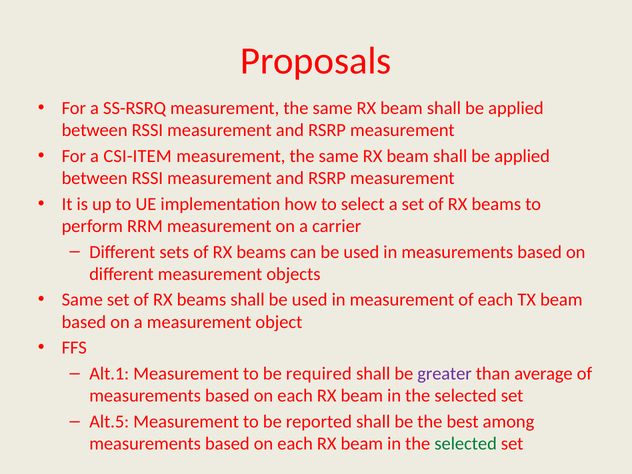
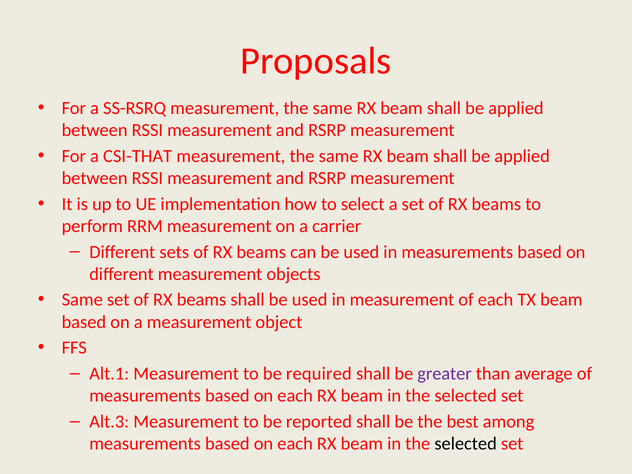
CSI-ITEM: CSI-ITEM -> CSI-THAT
Alt.5: Alt.5 -> Alt.3
selected at (466, 444) colour: green -> black
